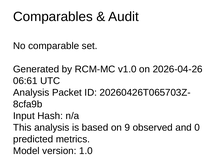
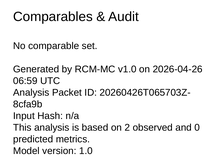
06:61: 06:61 -> 06:59
9: 9 -> 2
